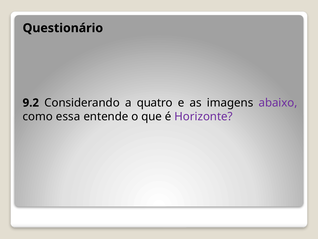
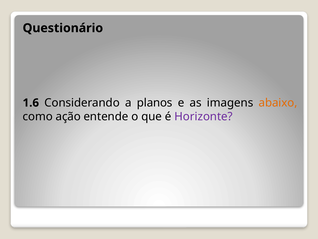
9.2: 9.2 -> 1.6
quatro: quatro -> planos
abaixo colour: purple -> orange
essa: essa -> ação
